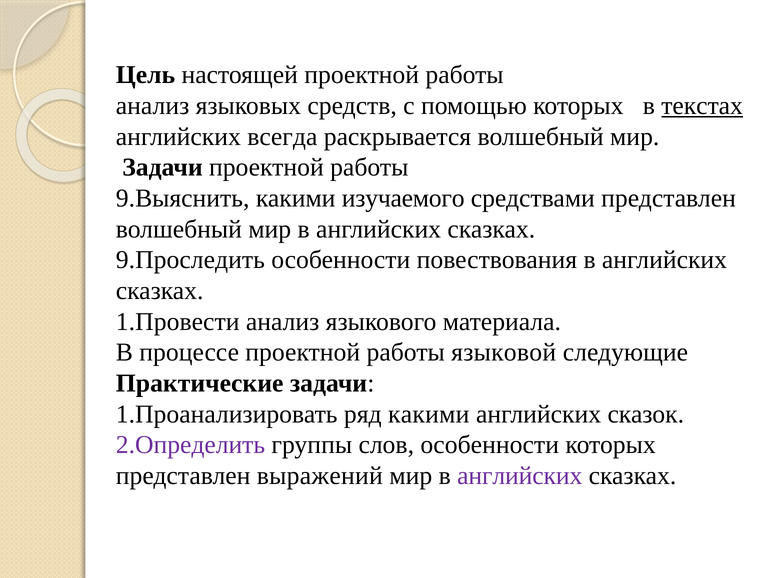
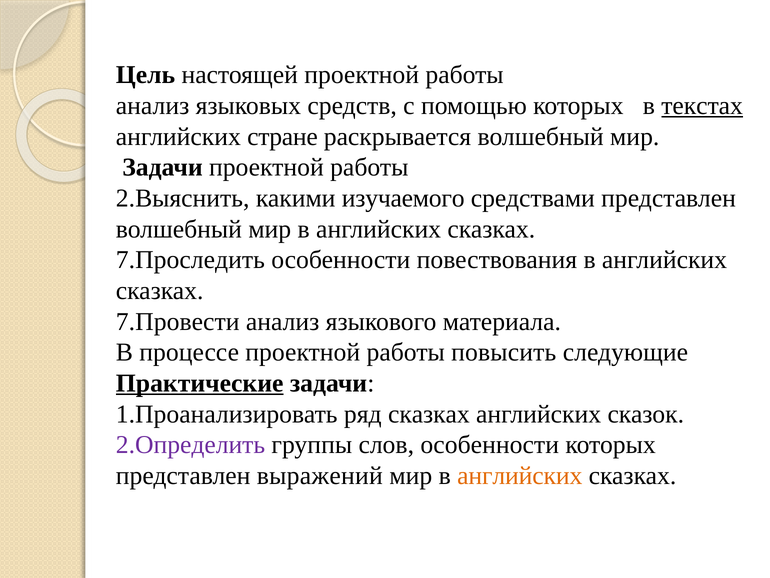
всегда: всегда -> стране
9.Выяснить: 9.Выяснить -> 2.Выяснить
9.Проследить: 9.Проследить -> 7.Проследить
1.Провести: 1.Провести -> 7.Провести
языковой: языковой -> повысить
Практические underline: none -> present
ряд какими: какими -> сказках
английских at (520, 475) colour: purple -> orange
